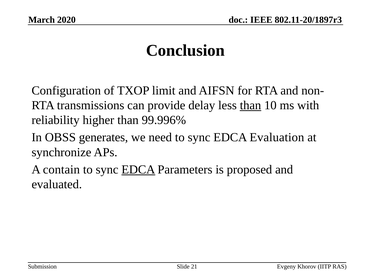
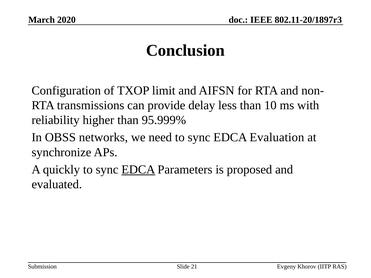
than at (250, 105) underline: present -> none
99.996%: 99.996% -> 95.999%
generates: generates -> networks
contain: contain -> quickly
